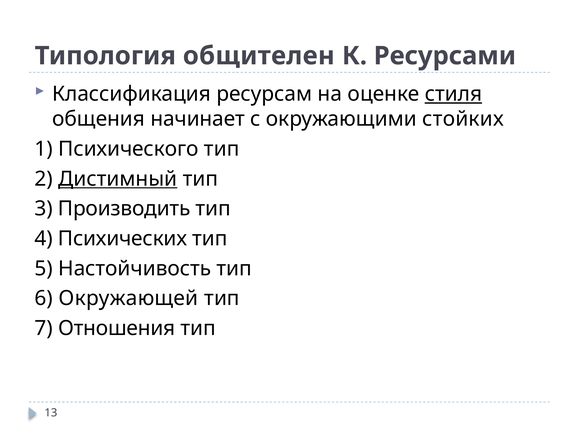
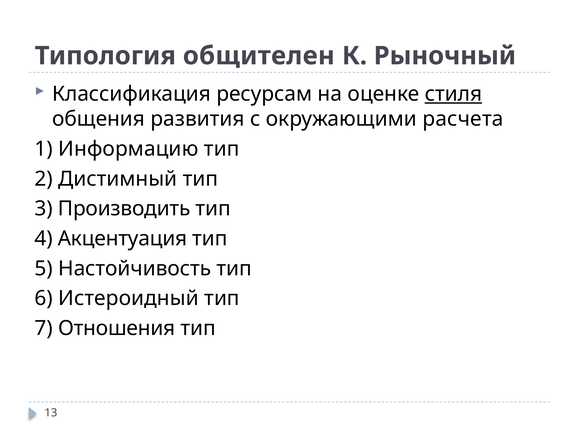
Ресурсами: Ресурсами -> Рыночный
начинает: начинает -> развития
стойких: стойких -> расчета
Психического: Психического -> Информацию
Дистимный underline: present -> none
Психических: Психических -> Акцентуация
Окружающей: Окружающей -> Истероидный
